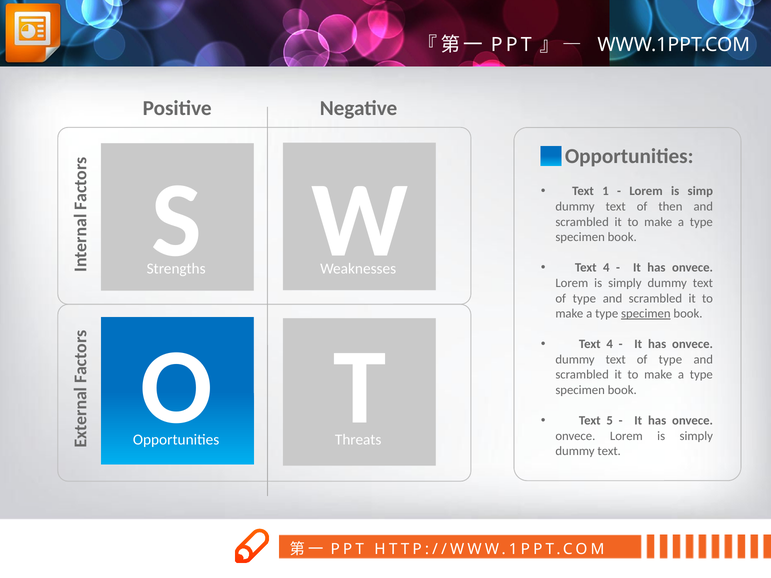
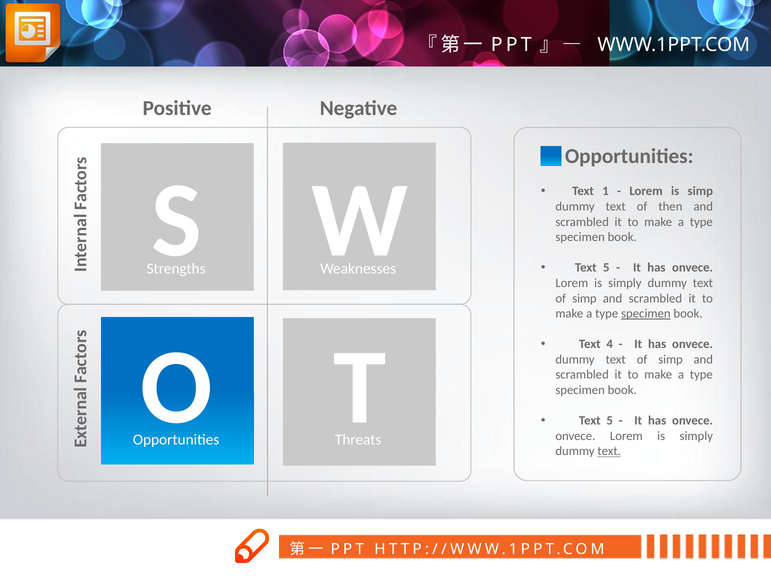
4 at (606, 268): 4 -> 5
type at (584, 298): type -> simp
type at (670, 360): type -> simp
text at (609, 451) underline: none -> present
